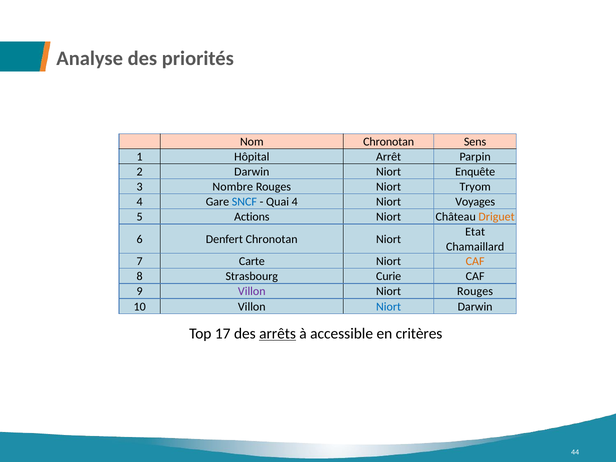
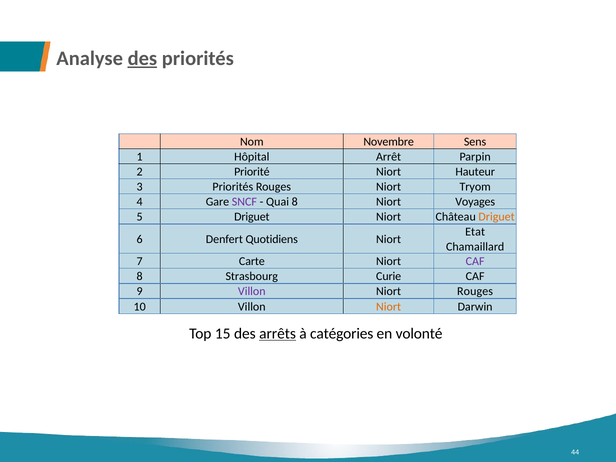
des at (142, 58) underline: none -> present
Nom Chronotan: Chronotan -> Novembre
2 Darwin: Darwin -> Priorité
Enquête: Enquête -> Hauteur
3 Nombre: Nombre -> Priorités
SNCF colour: blue -> purple
Quai 4: 4 -> 8
5 Actions: Actions -> Driguet
Denfert Chronotan: Chronotan -> Quotidiens
CAF at (475, 261) colour: orange -> purple
Niort at (389, 307) colour: blue -> orange
17: 17 -> 15
accessible: accessible -> catégories
critères: critères -> volonté
